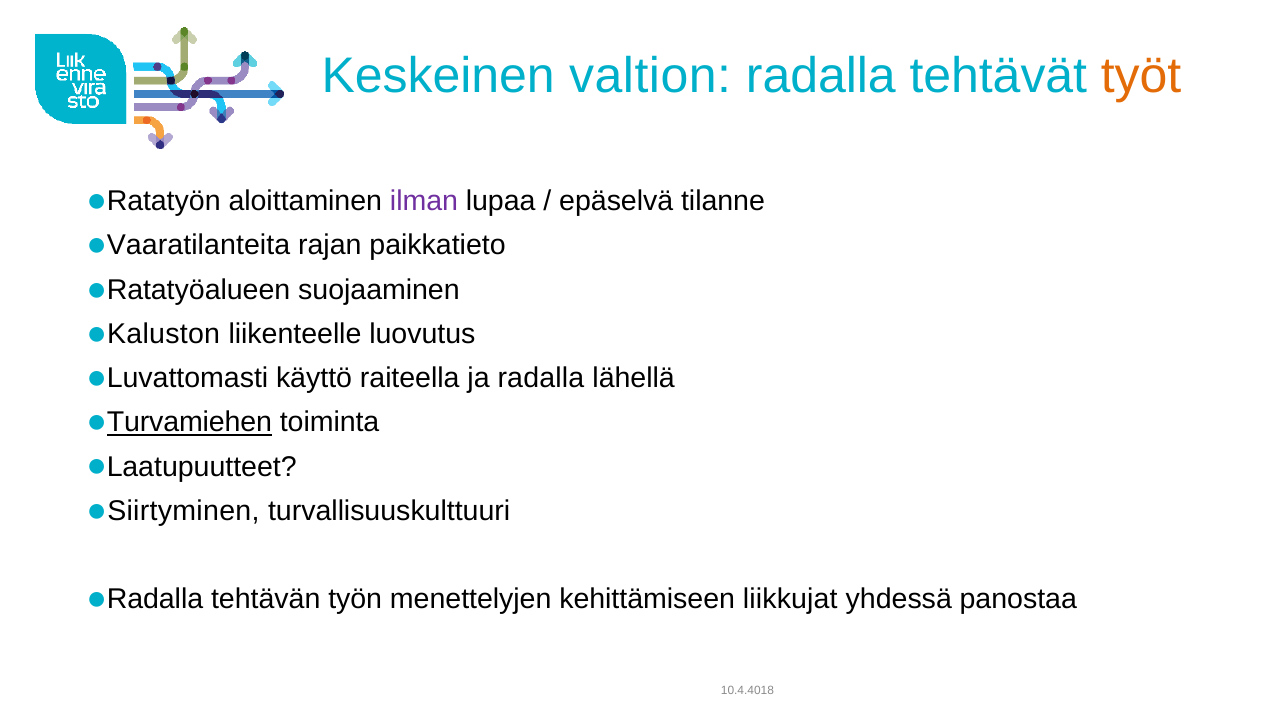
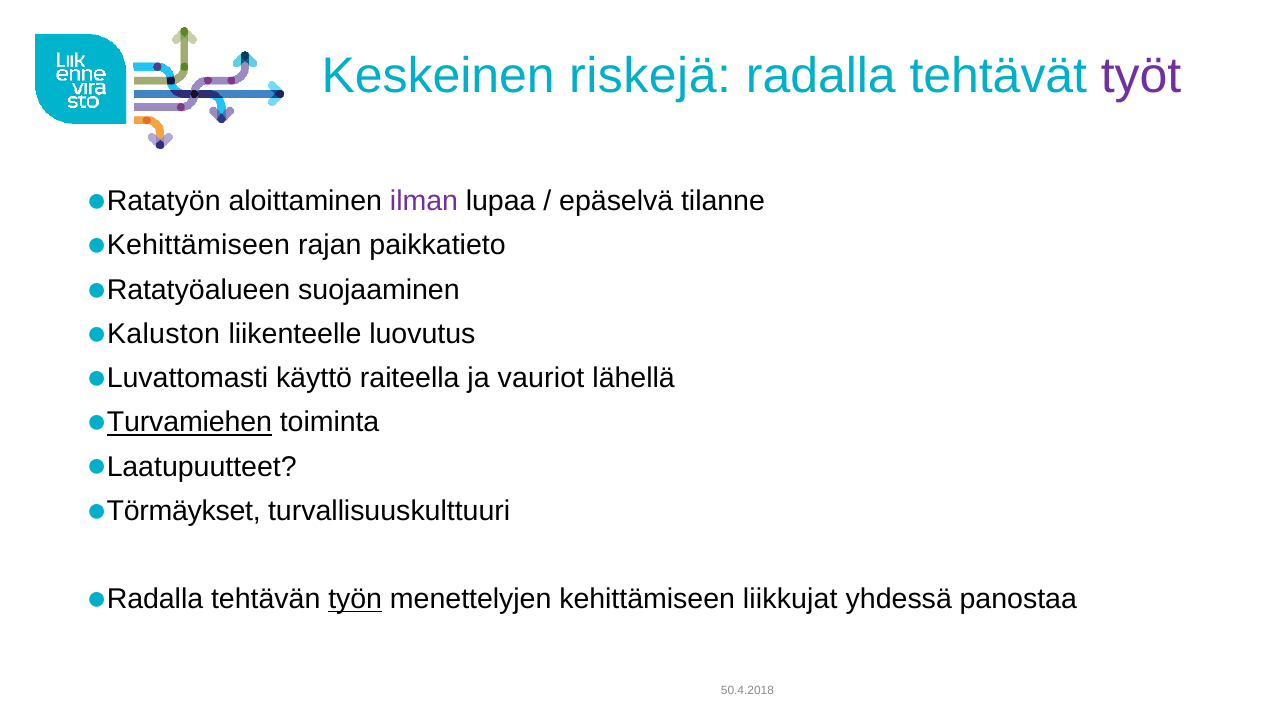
valtion: valtion -> riskejä
työt colour: orange -> purple
Vaaratilanteita at (199, 246): Vaaratilanteita -> Kehittämiseen
ja radalla: radalla -> vauriot
Siirtyminen: Siirtyminen -> Törmäykset
työn underline: none -> present
10.4.4018: 10.4.4018 -> 50.4.2018
